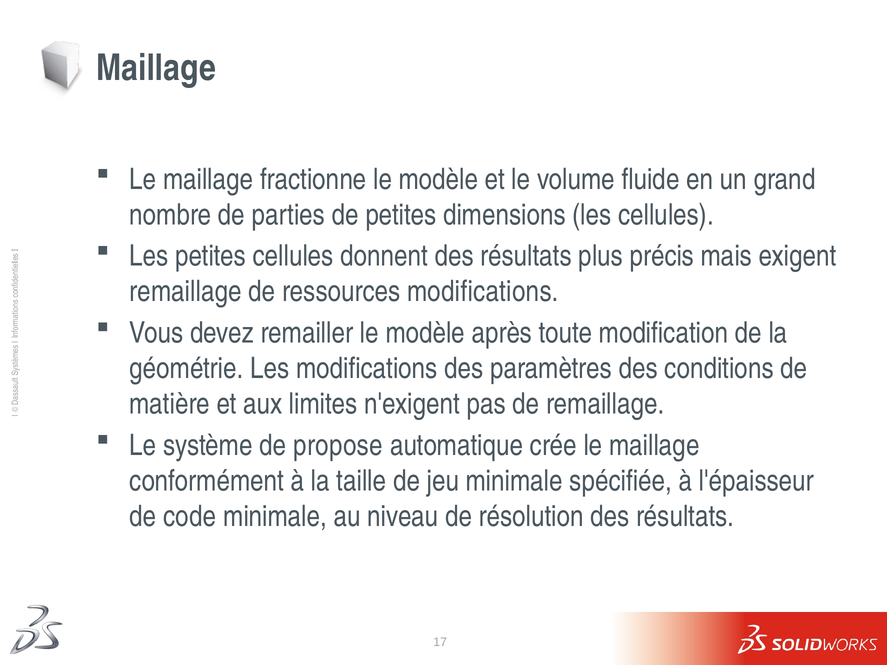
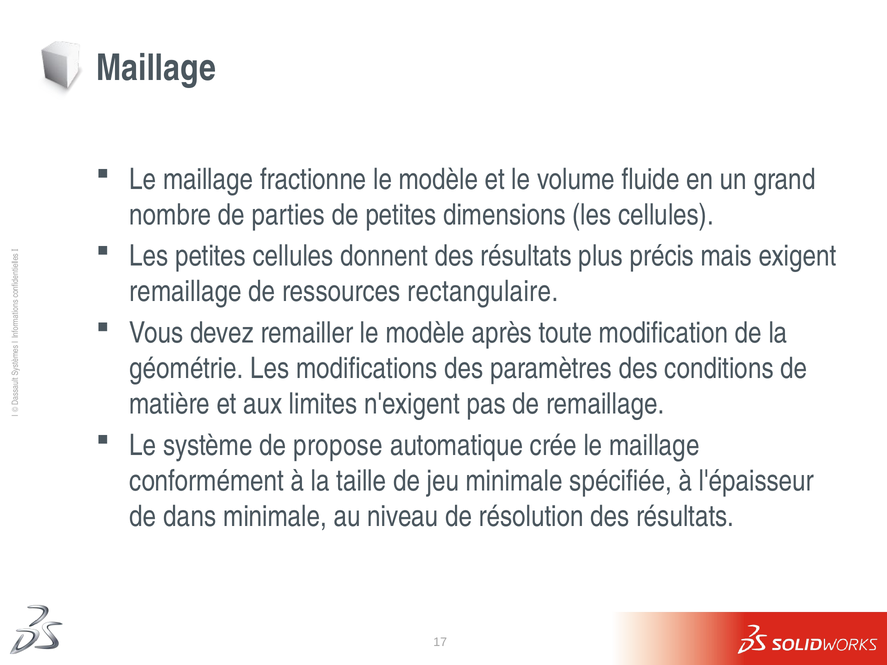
ressources modifications: modifications -> rectangulaire
code: code -> dans
